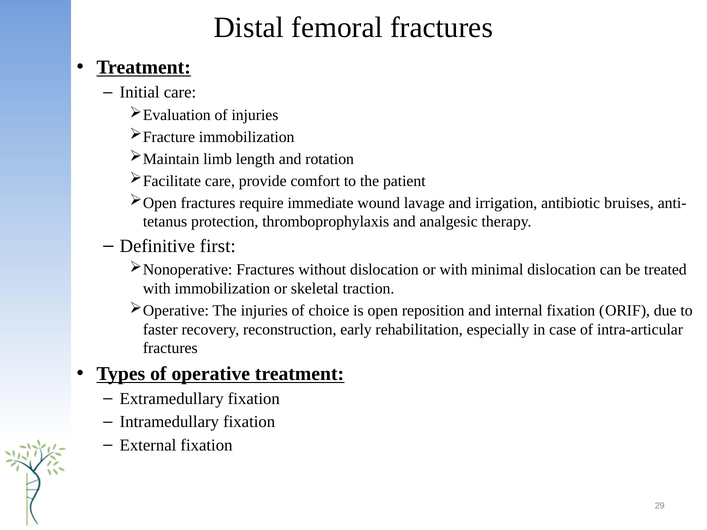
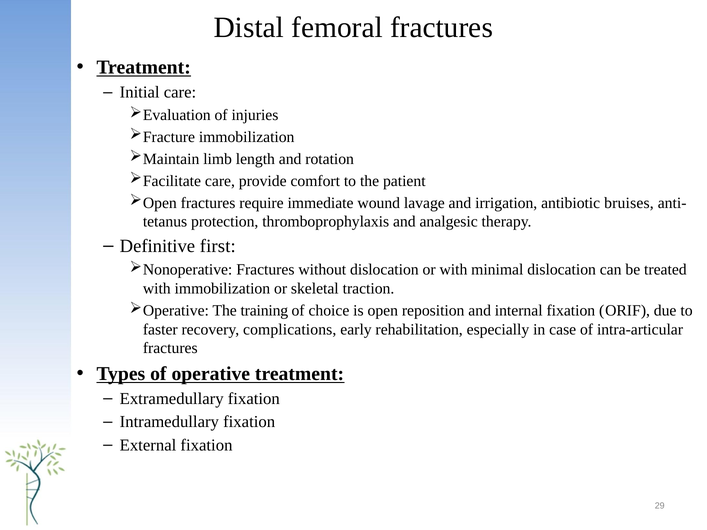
The injuries: injuries -> training
reconstruction: reconstruction -> complications
